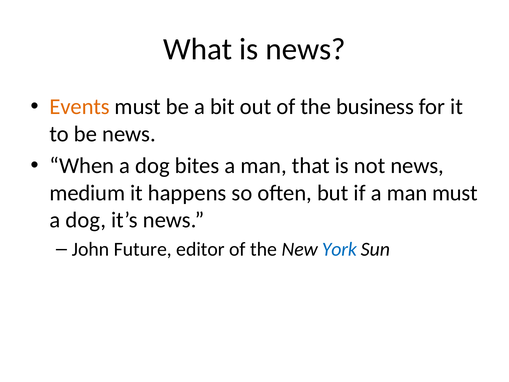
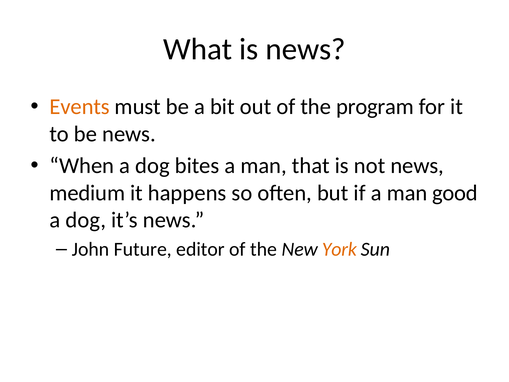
business: business -> program
man must: must -> good
York colour: blue -> orange
